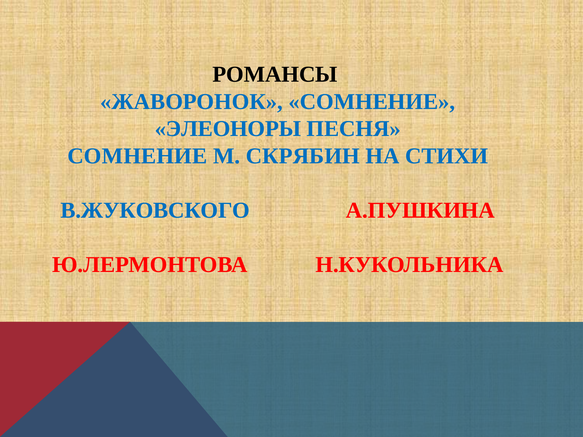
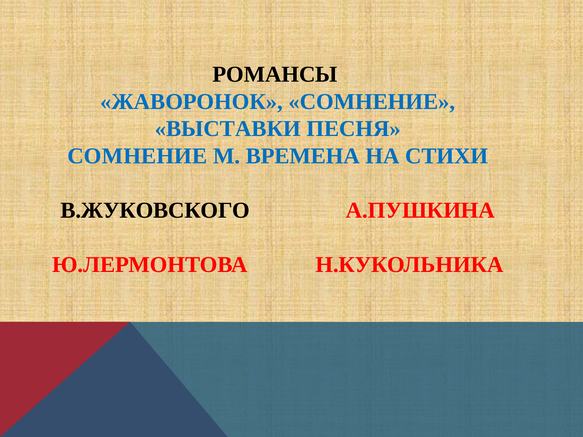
ЭЛЕОНОРЫ: ЭЛЕОНОРЫ -> ВЫСТАВКИ
СКРЯБИН: СКРЯБИН -> ВРЕМЕНА
В.ЖУКОВСКОГО colour: blue -> black
